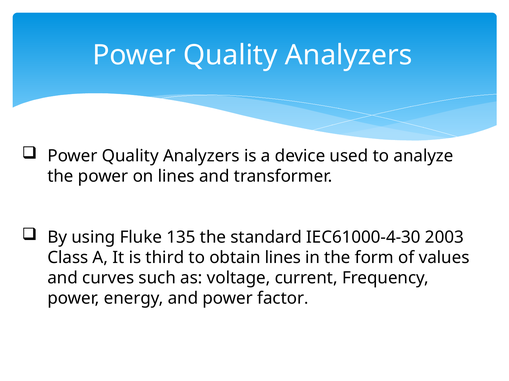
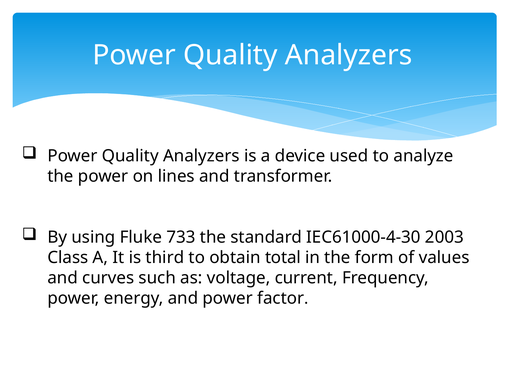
135: 135 -> 733
obtain lines: lines -> total
